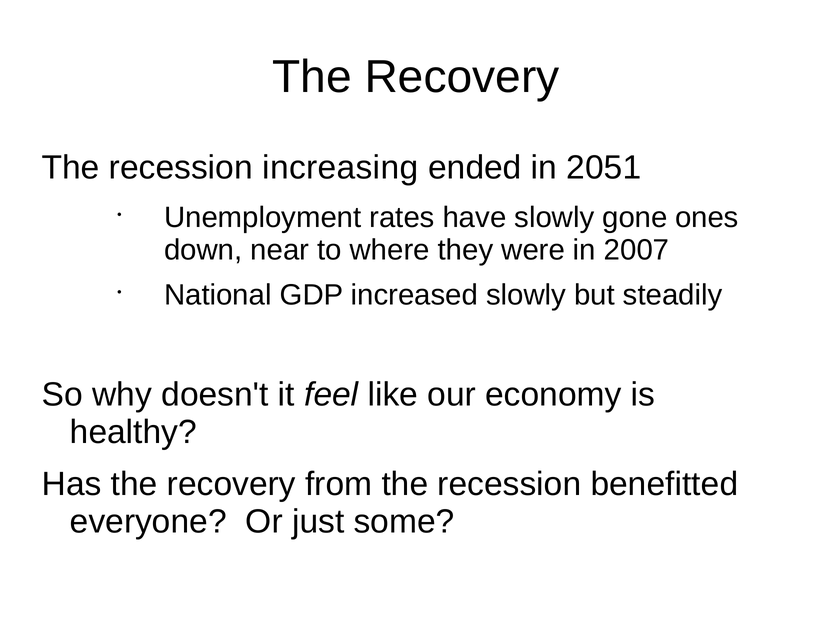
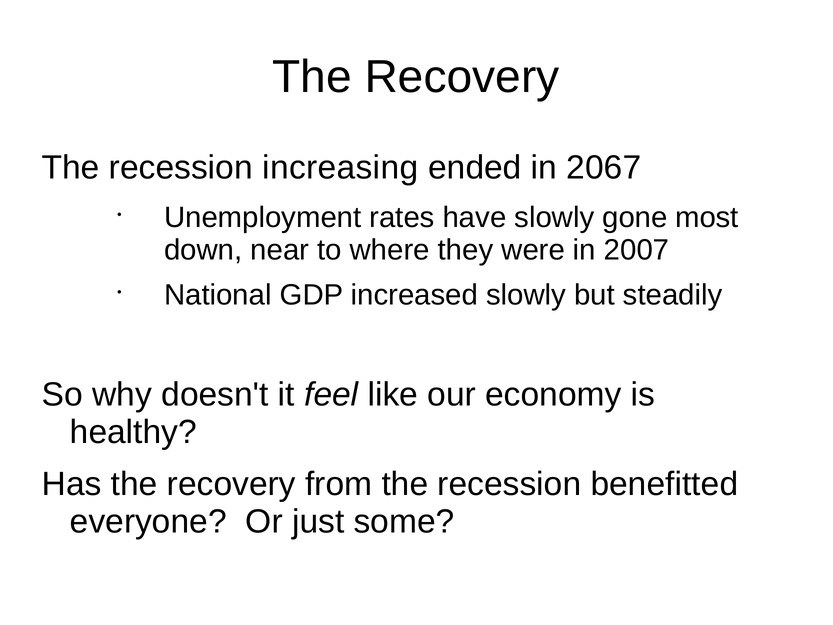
2051: 2051 -> 2067
ones: ones -> most
